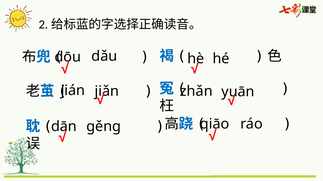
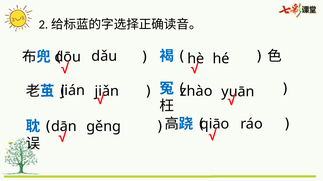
zhǎn: zhǎn -> zhào
